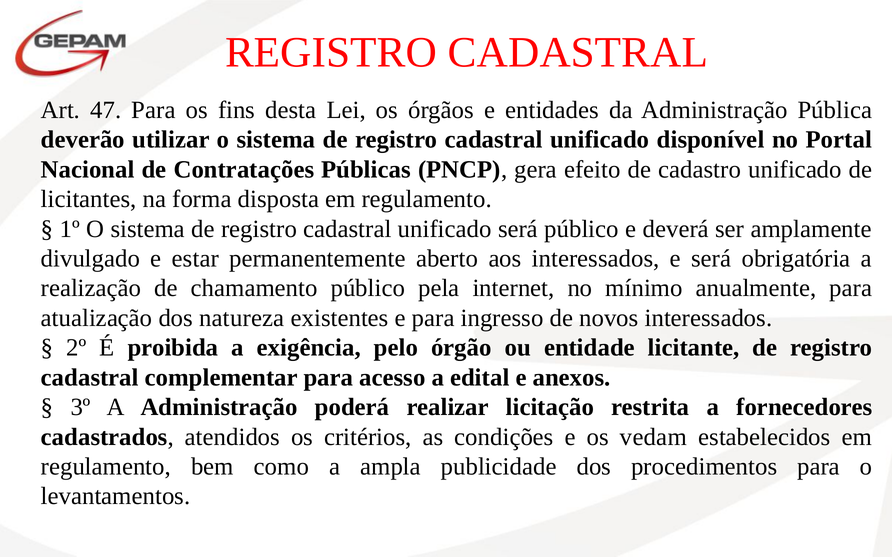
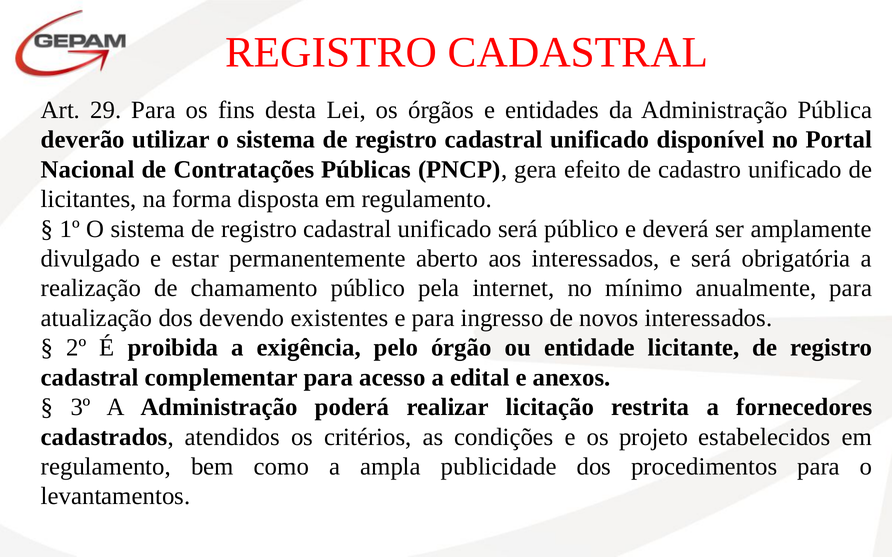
47: 47 -> 29
natureza: natureza -> devendo
vedam: vedam -> projeto
